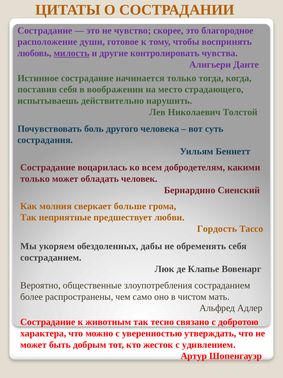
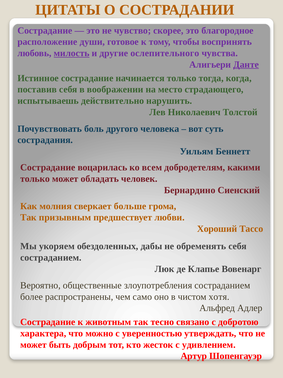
контролировать: контролировать -> ослепительного
Данте underline: none -> present
неприятные: неприятные -> призывным
Гордость: Гордость -> Хороший
мать: мать -> хотя
